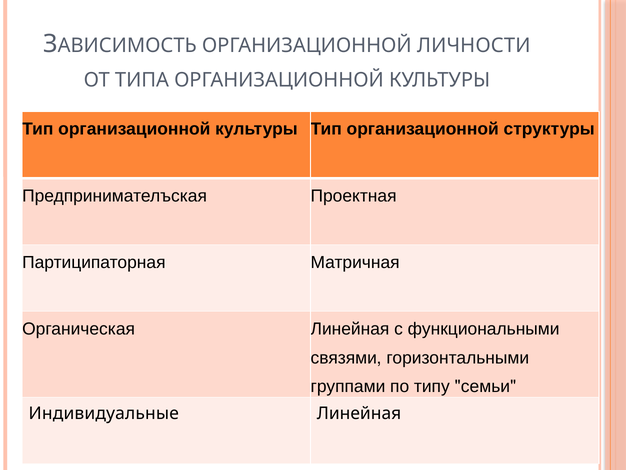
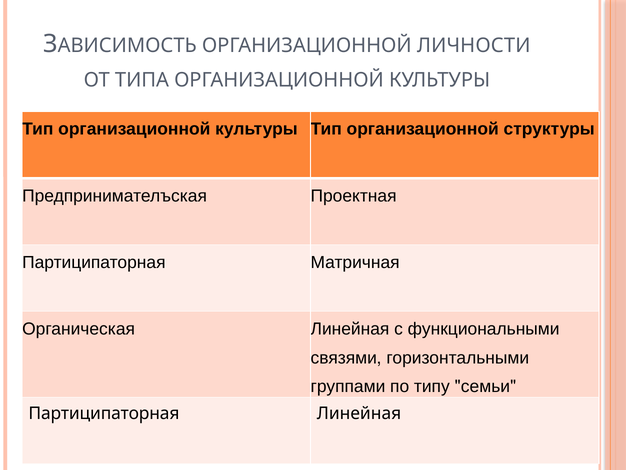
Индивидуальные at (104, 413): Индивидуальные -> Партиципаторная
